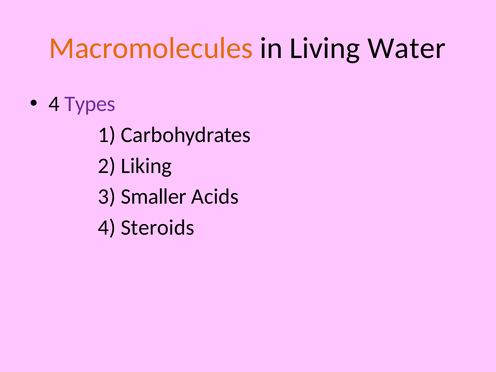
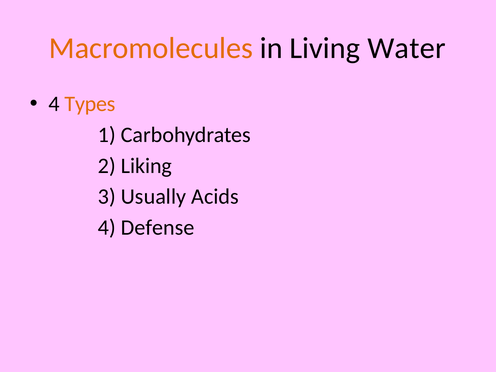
Types colour: purple -> orange
Smaller: Smaller -> Usually
Steroids: Steroids -> Defense
